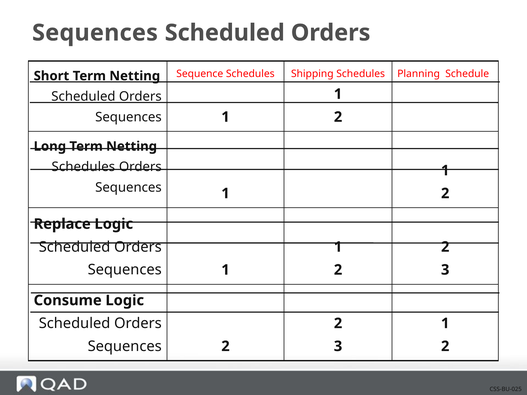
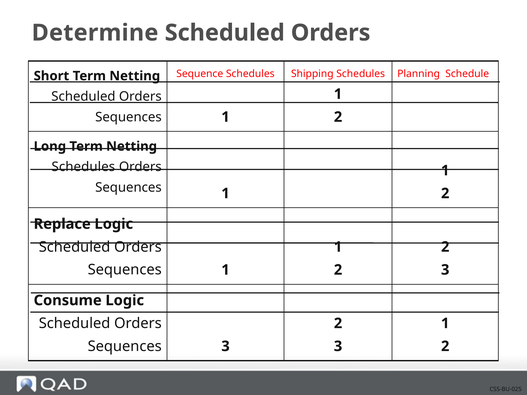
Sequences at (95, 33): Sequences -> Determine
Sequences 2: 2 -> 3
